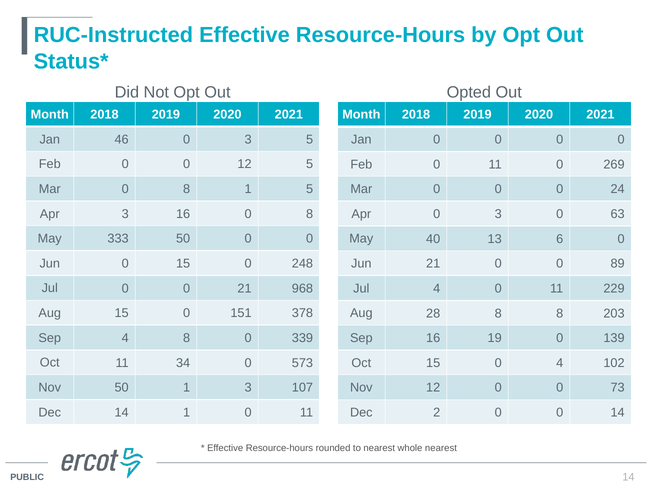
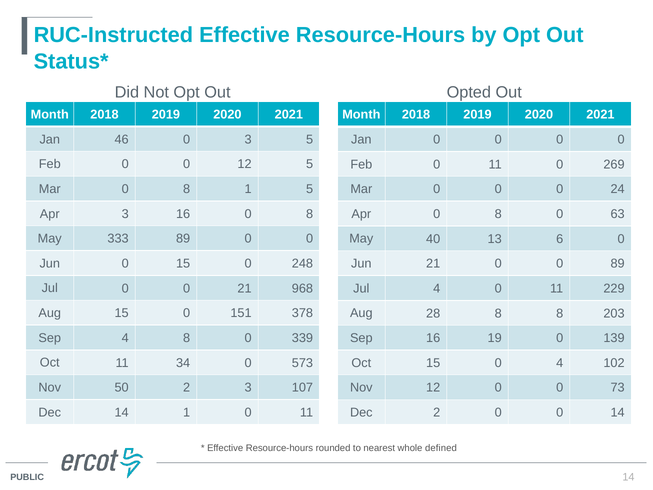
Apr 0 3: 3 -> 8
333 50: 50 -> 89
50 1: 1 -> 2
whole nearest: nearest -> defined
